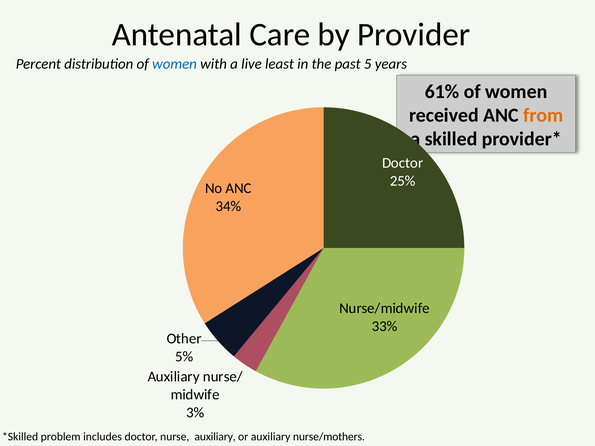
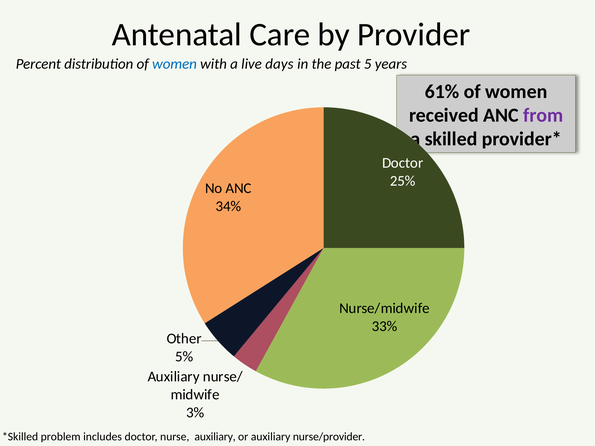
least: least -> days
from colour: orange -> purple
nurse/mothers: nurse/mothers -> nurse/provider
